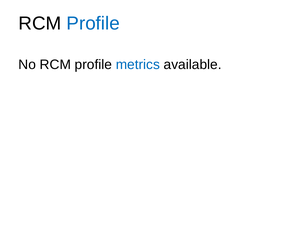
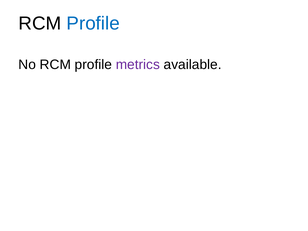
metrics colour: blue -> purple
